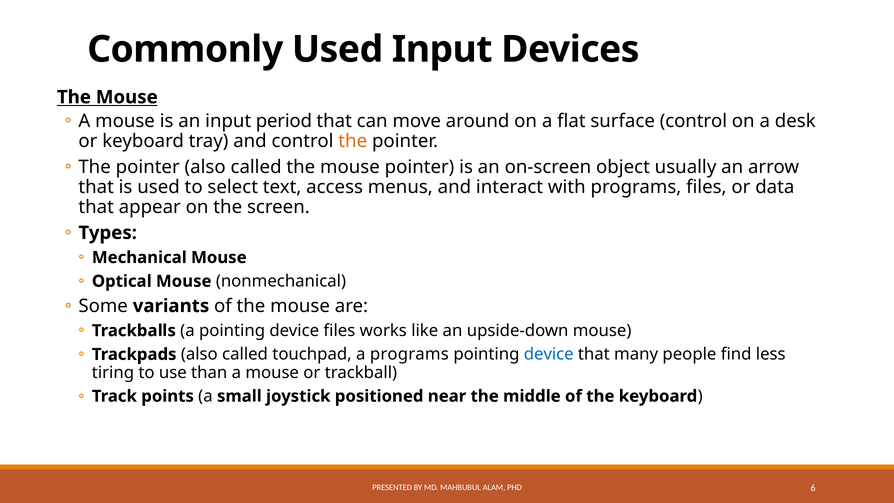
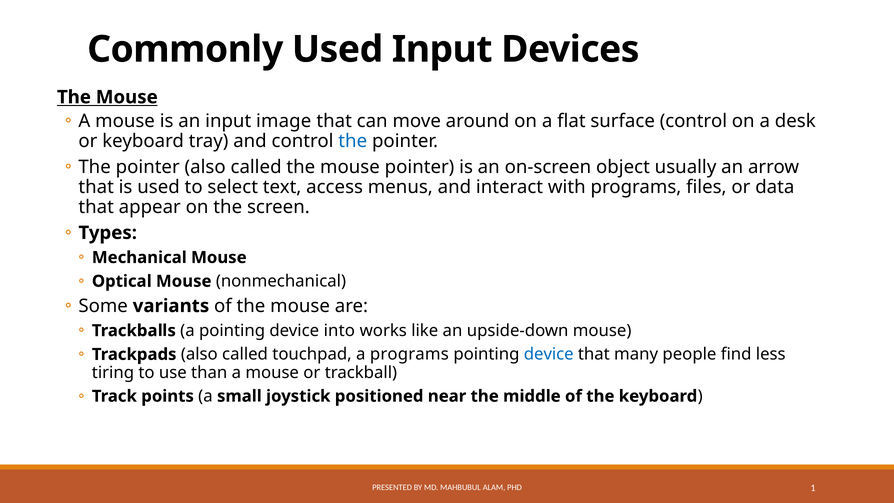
period: period -> image
the at (353, 141) colour: orange -> blue
device files: files -> into
6: 6 -> 1
